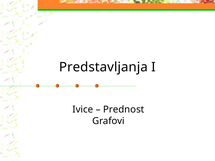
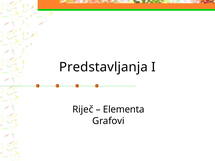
Ivice: Ivice -> Riječ
Prednost: Prednost -> Elementa
